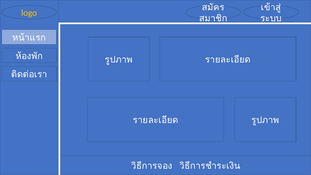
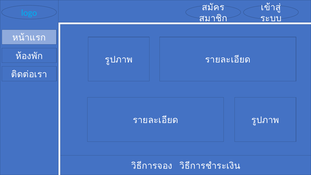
logo colour: yellow -> light blue
